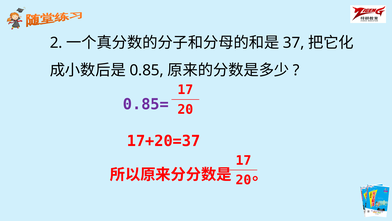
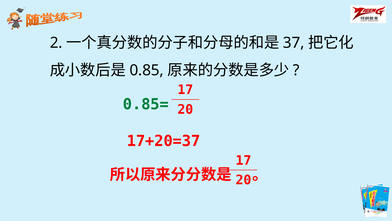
0.85= colour: purple -> green
